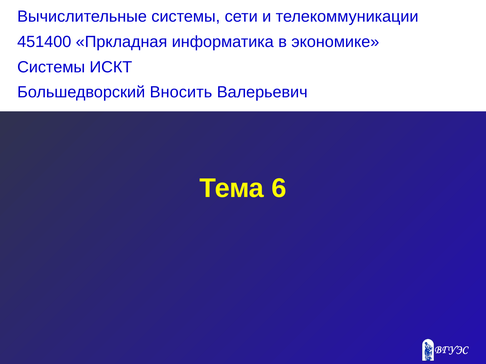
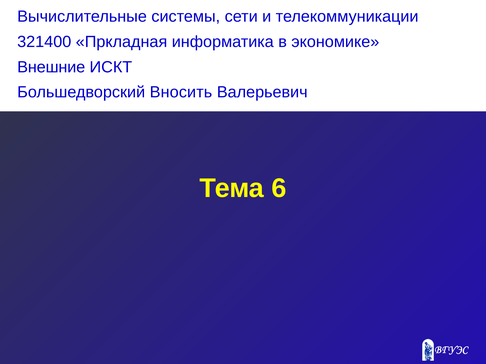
451400: 451400 -> 321400
Системы at (51, 67): Системы -> Внешние
